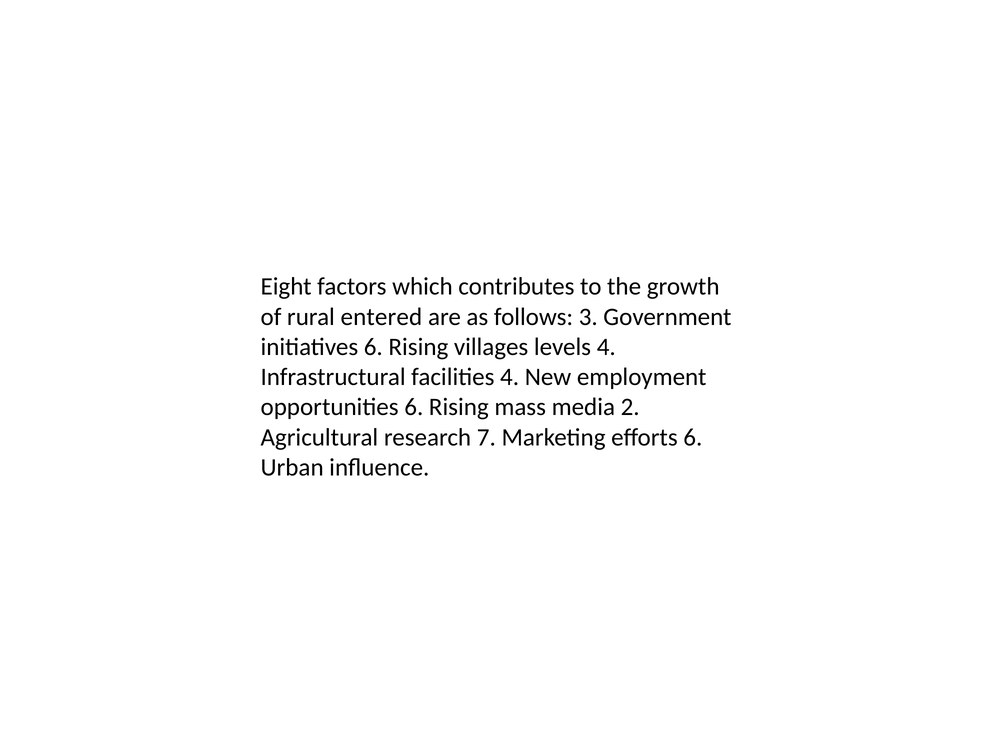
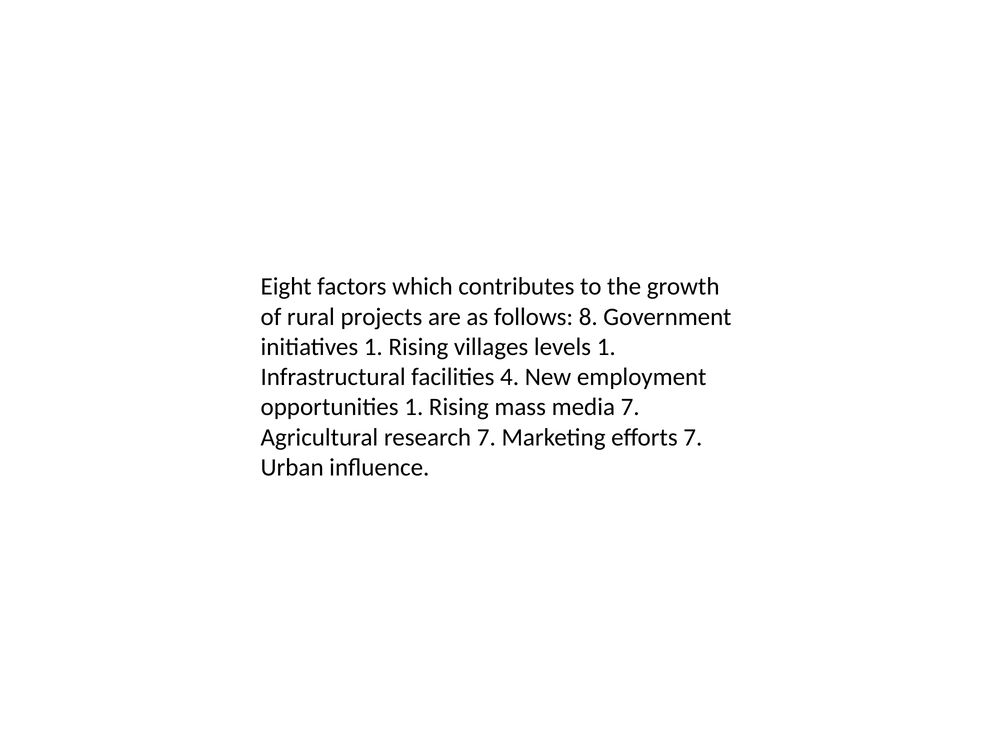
entered: entered -> projects
3: 3 -> 8
initiatives 6: 6 -> 1
levels 4: 4 -> 1
opportunities 6: 6 -> 1
media 2: 2 -> 7
efforts 6: 6 -> 7
